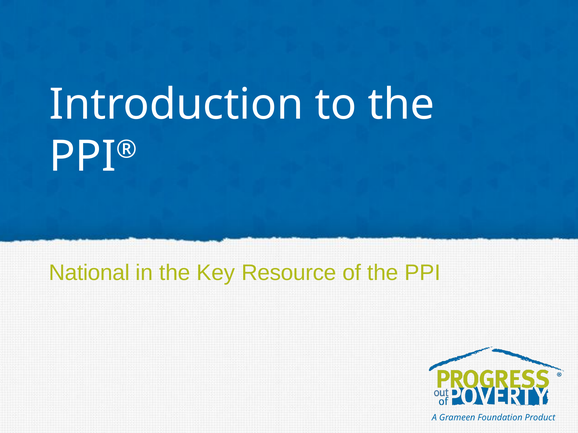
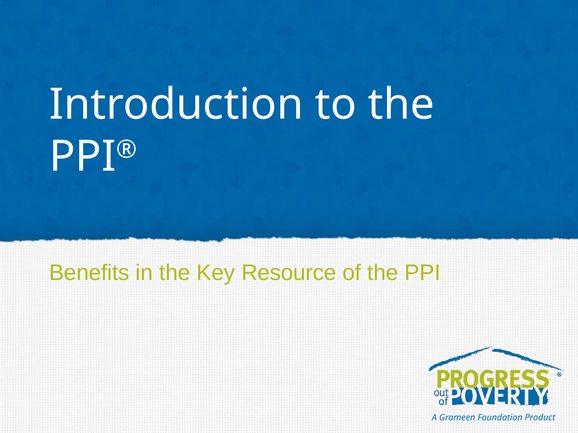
National: National -> Benefits
